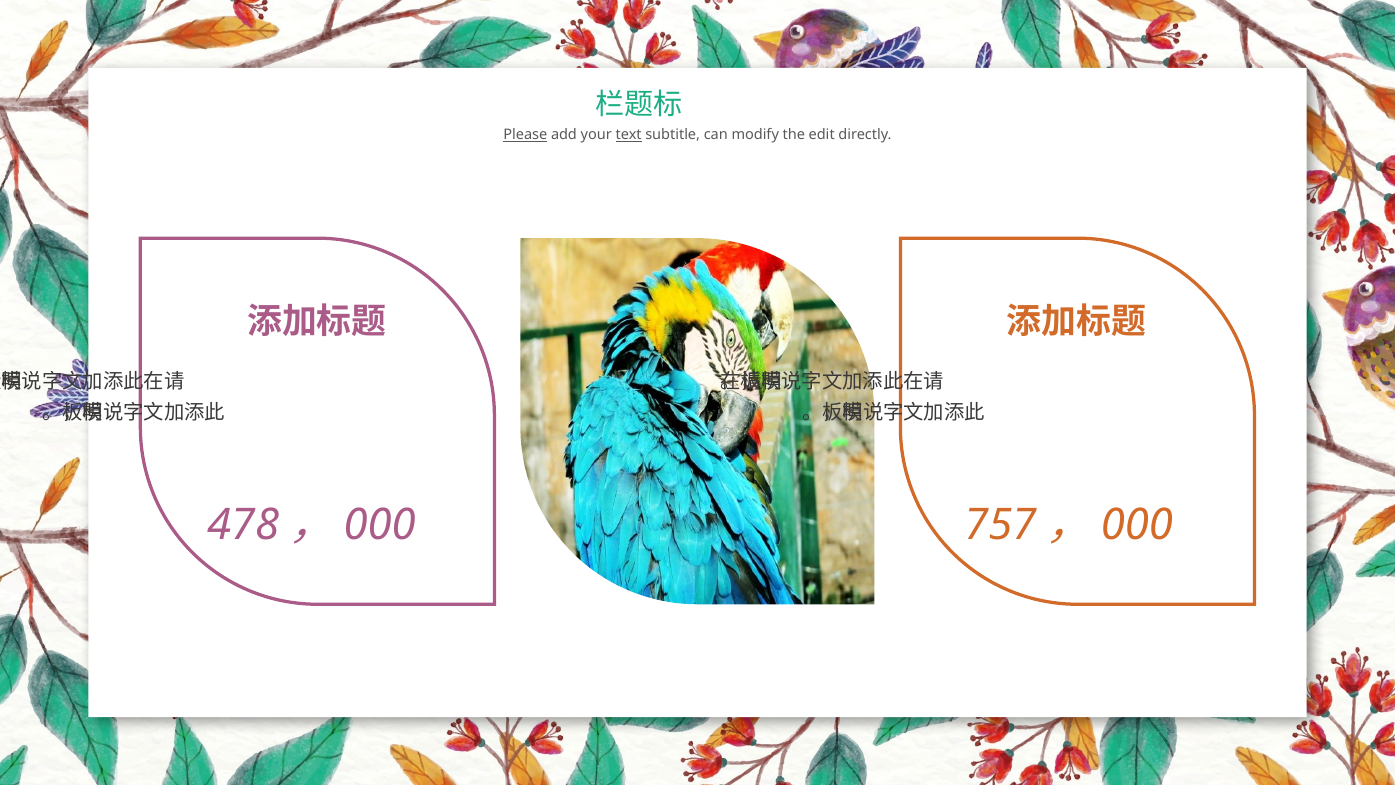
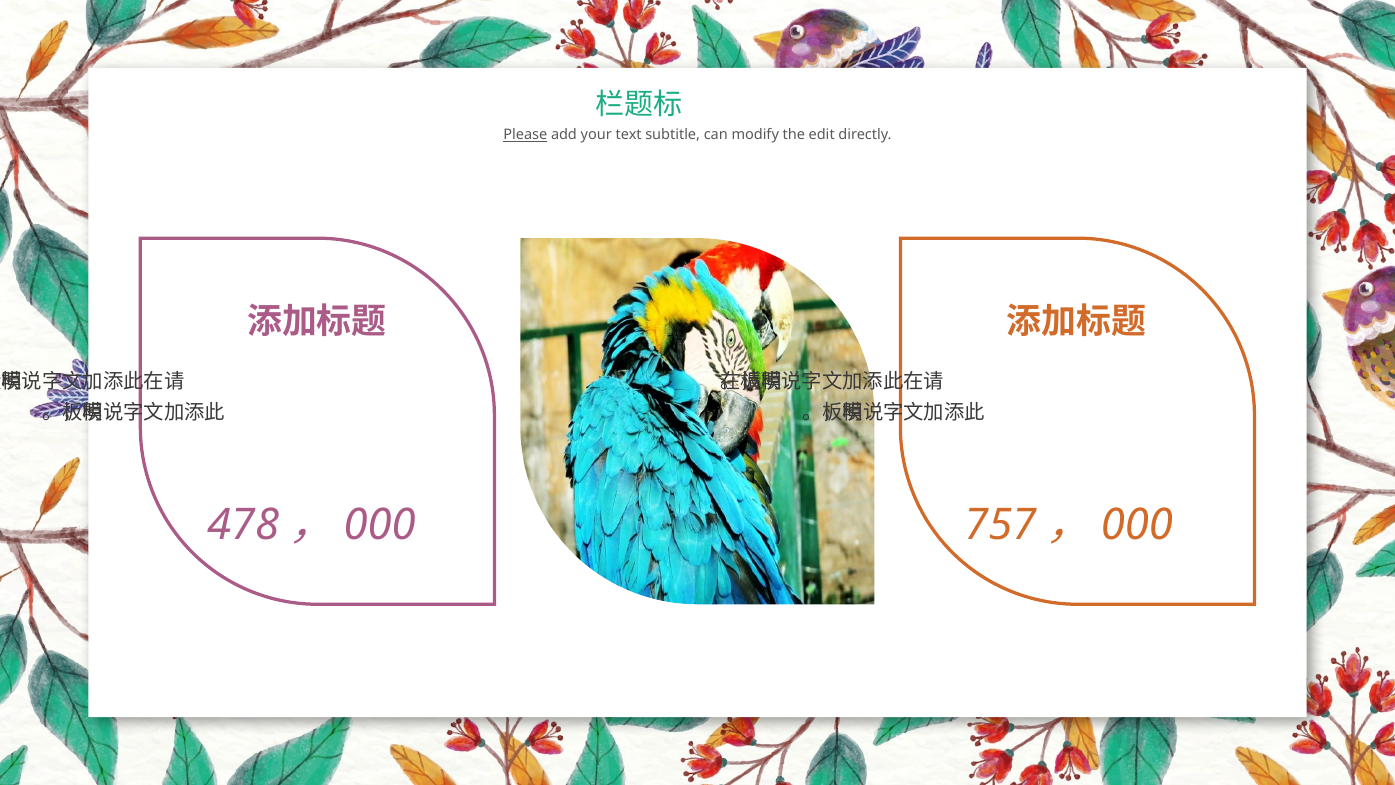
text underline: present -> none
